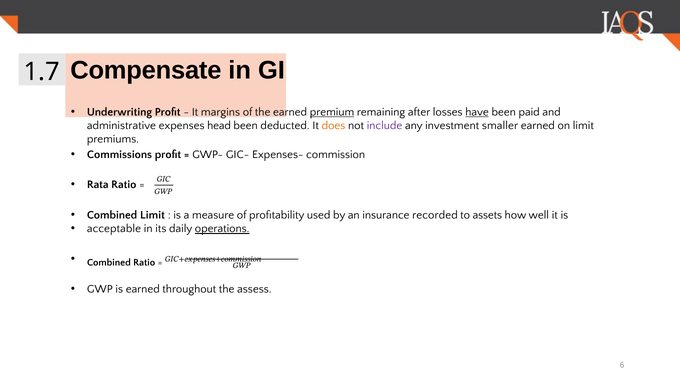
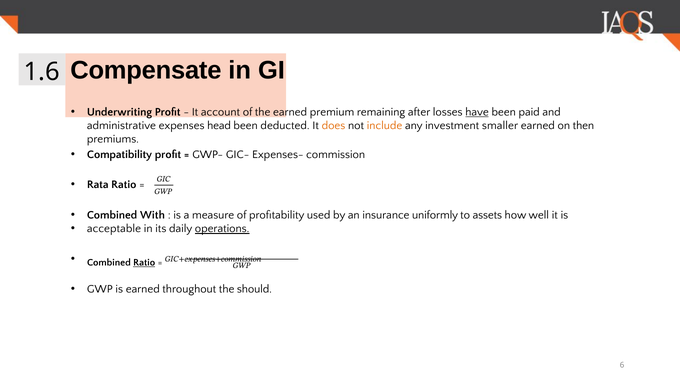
1.7: 1.7 -> 1.6
margins: margins -> account
premium underline: present -> none
include colour: purple -> orange
on limit: limit -> then
Commissions: Commissions -> Compatibility
Combined Limit: Limit -> With
recorded: recorded -> uniformly
Ratio at (144, 263) underline: none -> present
assess: assess -> should
